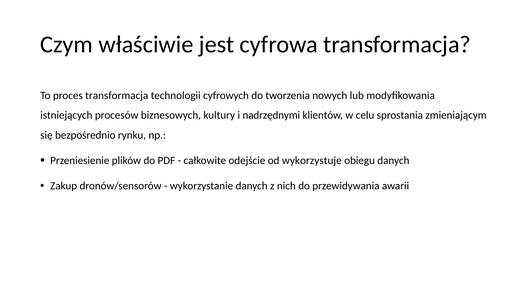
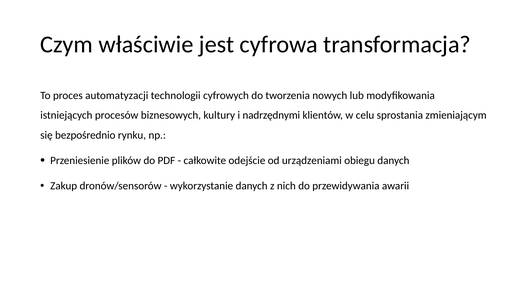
proces transformacja: transformacja -> automatyzacji
wykorzystuje: wykorzystuje -> urządzeniami
